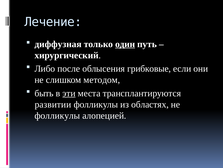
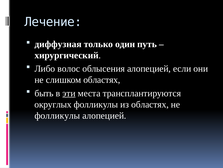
один underline: present -> none
после: после -> волос
облысения грибковые: грибковые -> алопецией
слишком методом: методом -> областях
развитии: развитии -> округлых
